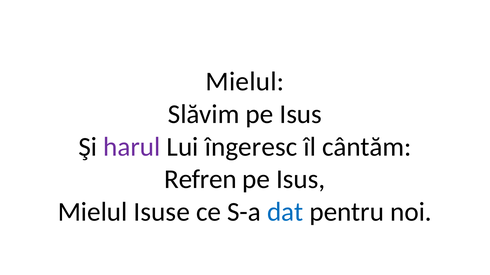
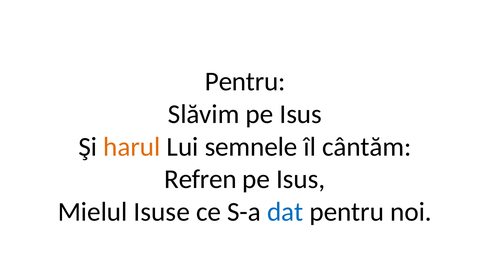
Mielul at (245, 82): Mielul -> Pentru
harul colour: purple -> orange
îngeresc: îngeresc -> semnele
